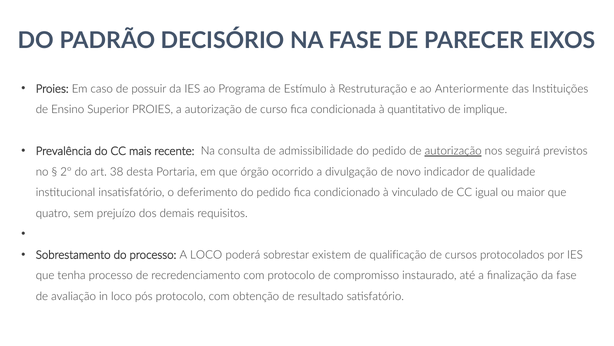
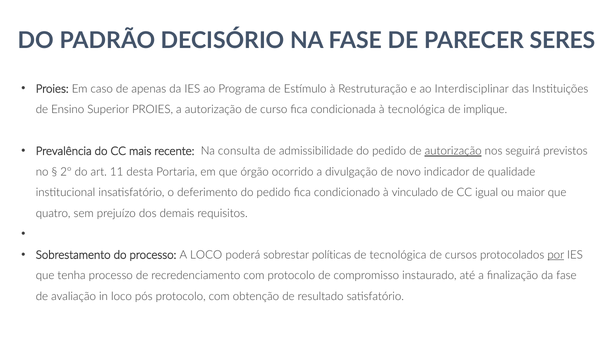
EIXOS: EIXOS -> SERES
possuir: possuir -> apenas
Anteriormente: Anteriormente -> Interdisciplinar
à quantitativo: quantitativo -> tecnológica
38: 38 -> 11
existem: existem -> políticas
de qualificação: qualificação -> tecnológica
por underline: none -> present
